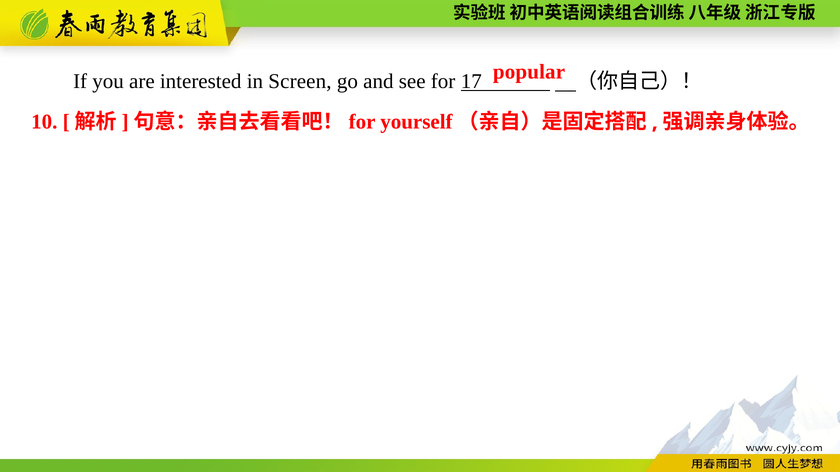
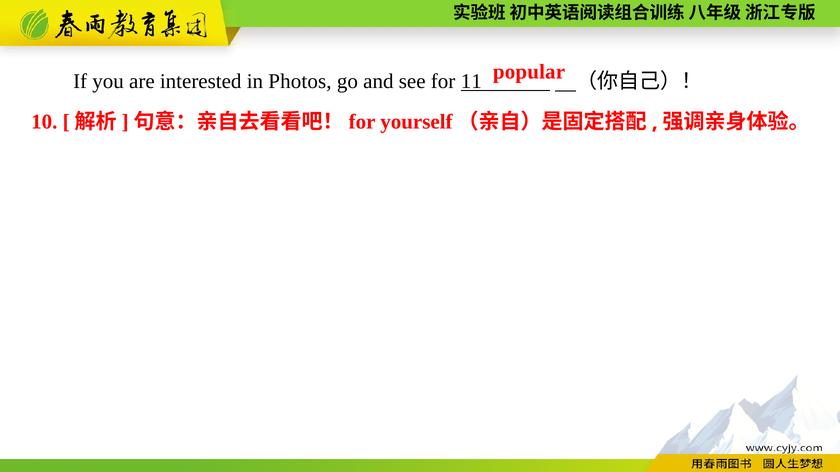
Screen: Screen -> Photos
17: 17 -> 11
